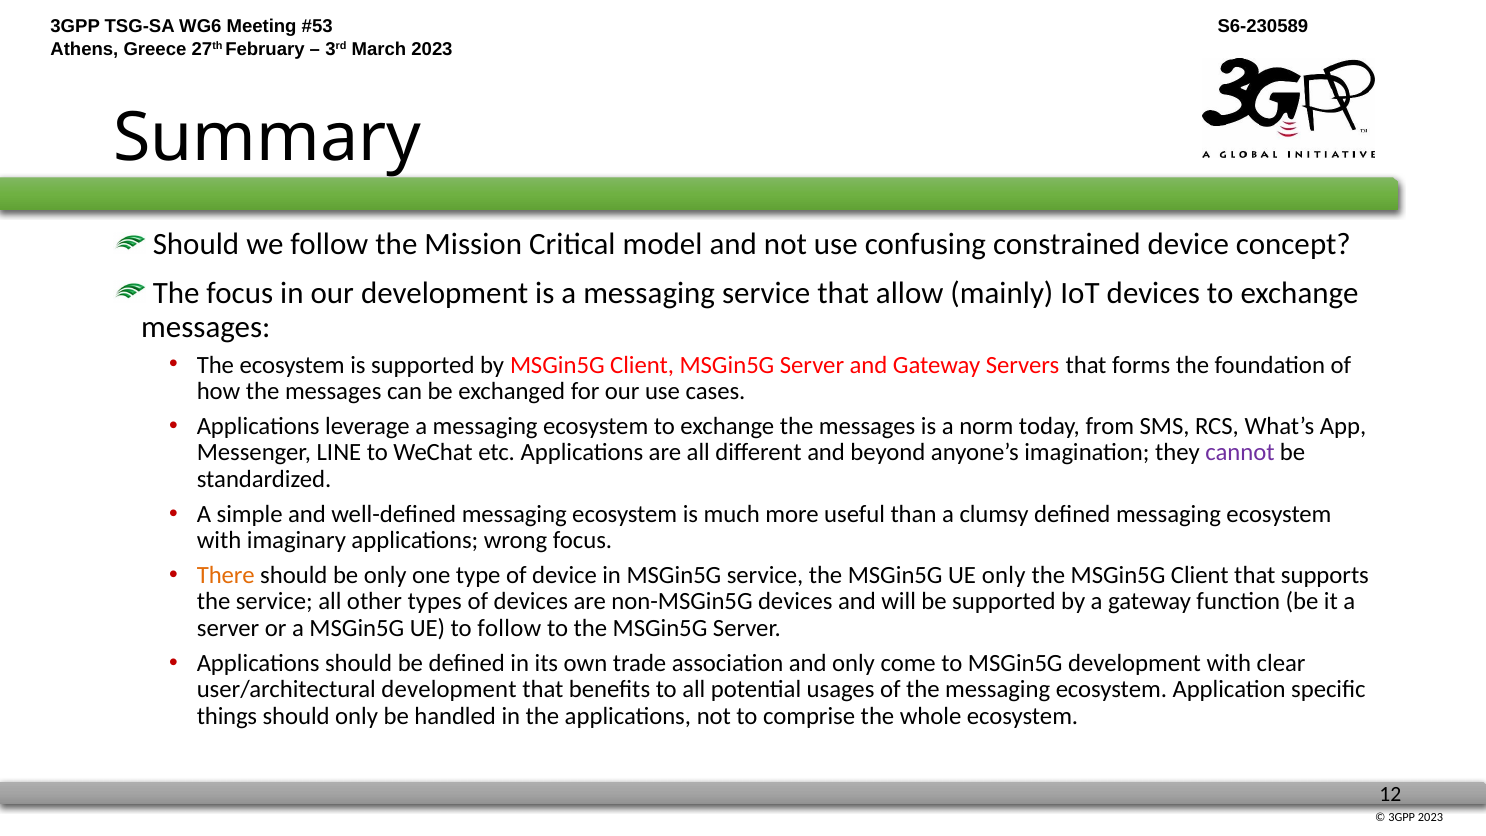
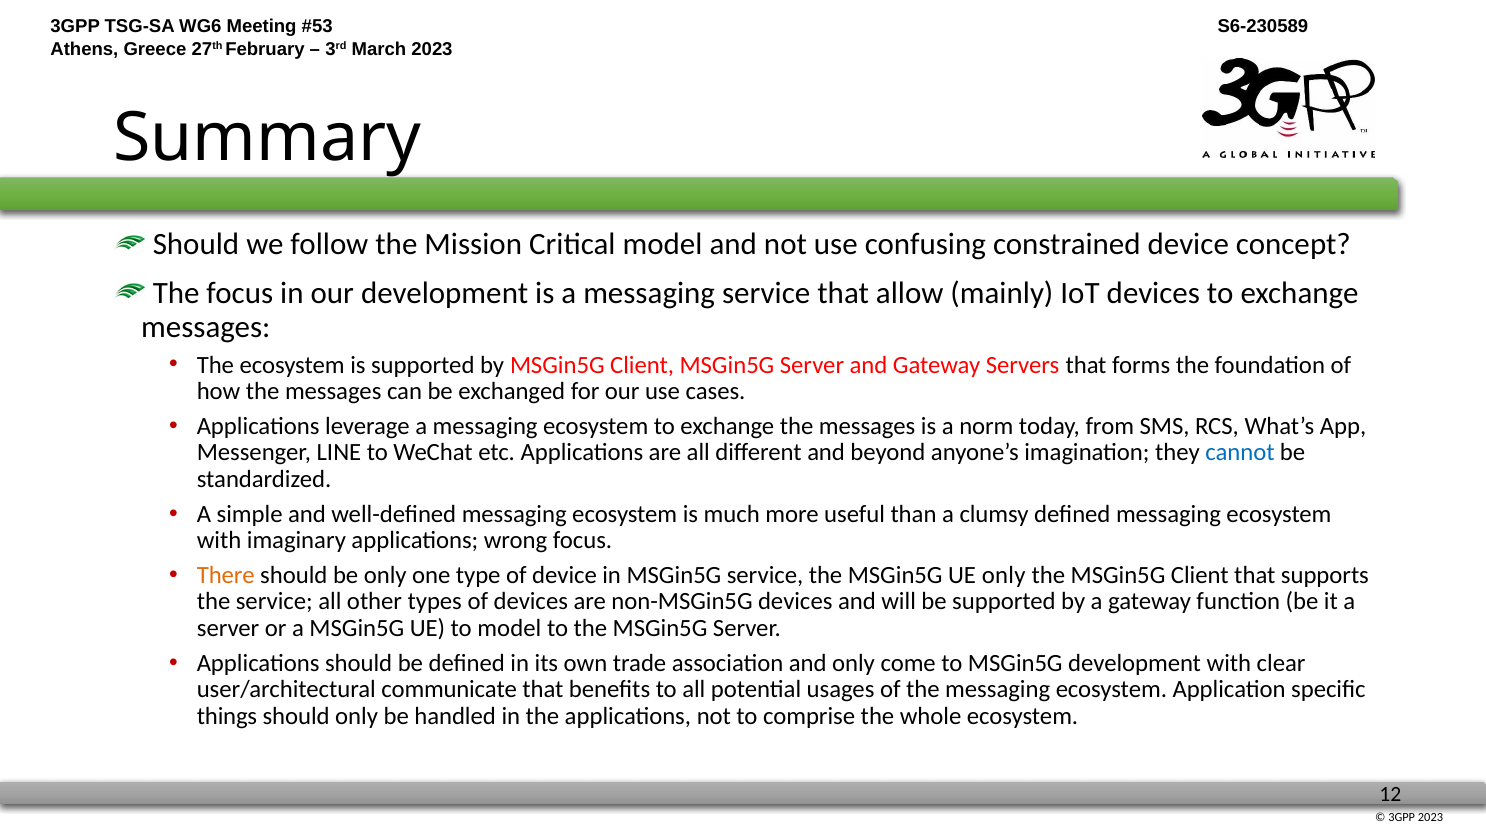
cannot colour: purple -> blue
to follow: follow -> model
user/architectural development: development -> communicate
